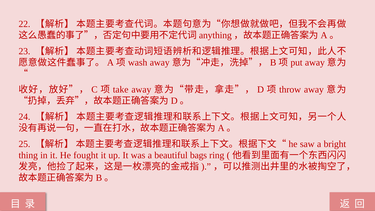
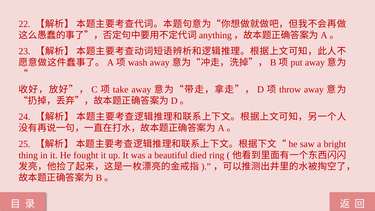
bags: bags -> died
